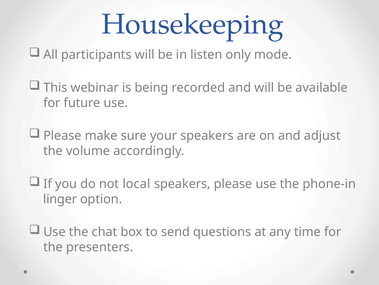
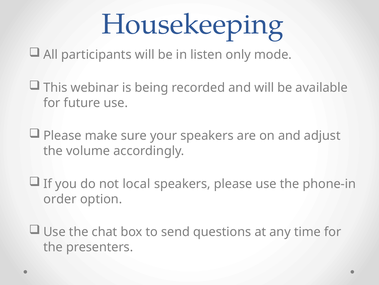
linger: linger -> order
